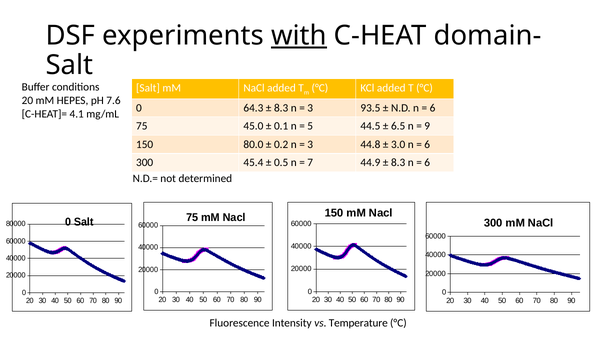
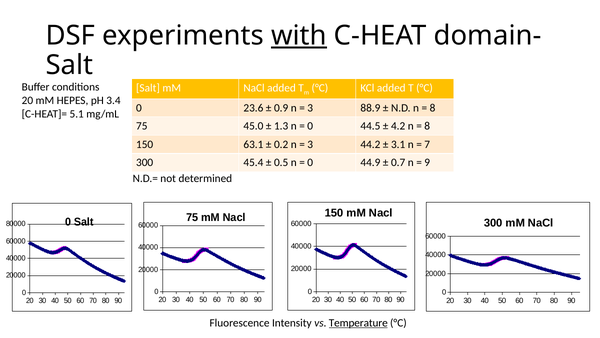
7.6: 7.6 -> 3.4
64.3: 64.3 -> 23.6
8.3 at (281, 108): 8.3 -> 0.9
93.5: 93.5 -> 88.9
6 at (433, 108): 6 -> 8
4.1: 4.1 -> 5.1
0.1: 0.1 -> 1.3
5 at (310, 126): 5 -> 0
6.5: 6.5 -> 4.2
9 at (427, 126): 9 -> 8
80.0: 80.0 -> 63.1
44.8: 44.8 -> 44.2
3.0: 3.0 -> 3.1
6 at (427, 144): 6 -> 7
7 at (310, 163): 7 -> 0
8.3 at (398, 163): 8.3 -> 0.7
6 at (427, 163): 6 -> 9
Temperature underline: none -> present
